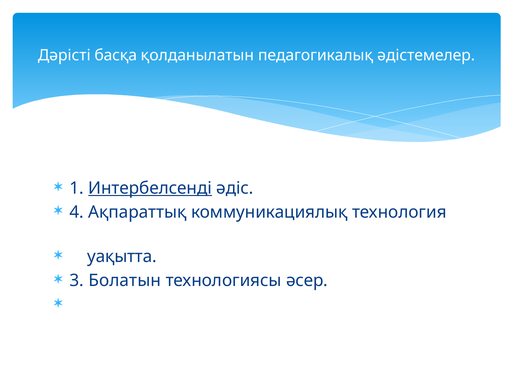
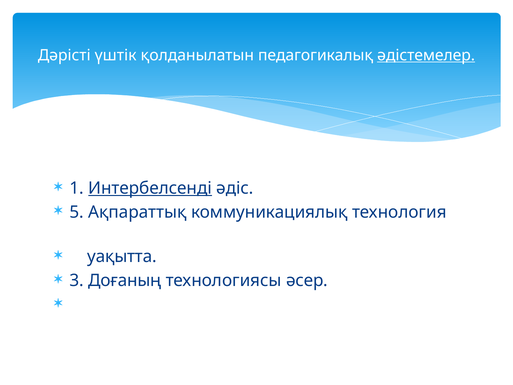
басқа: басқа -> үштік
әдістемелер underline: none -> present
4: 4 -> 5
Болатын: Болатын -> Доғаның
